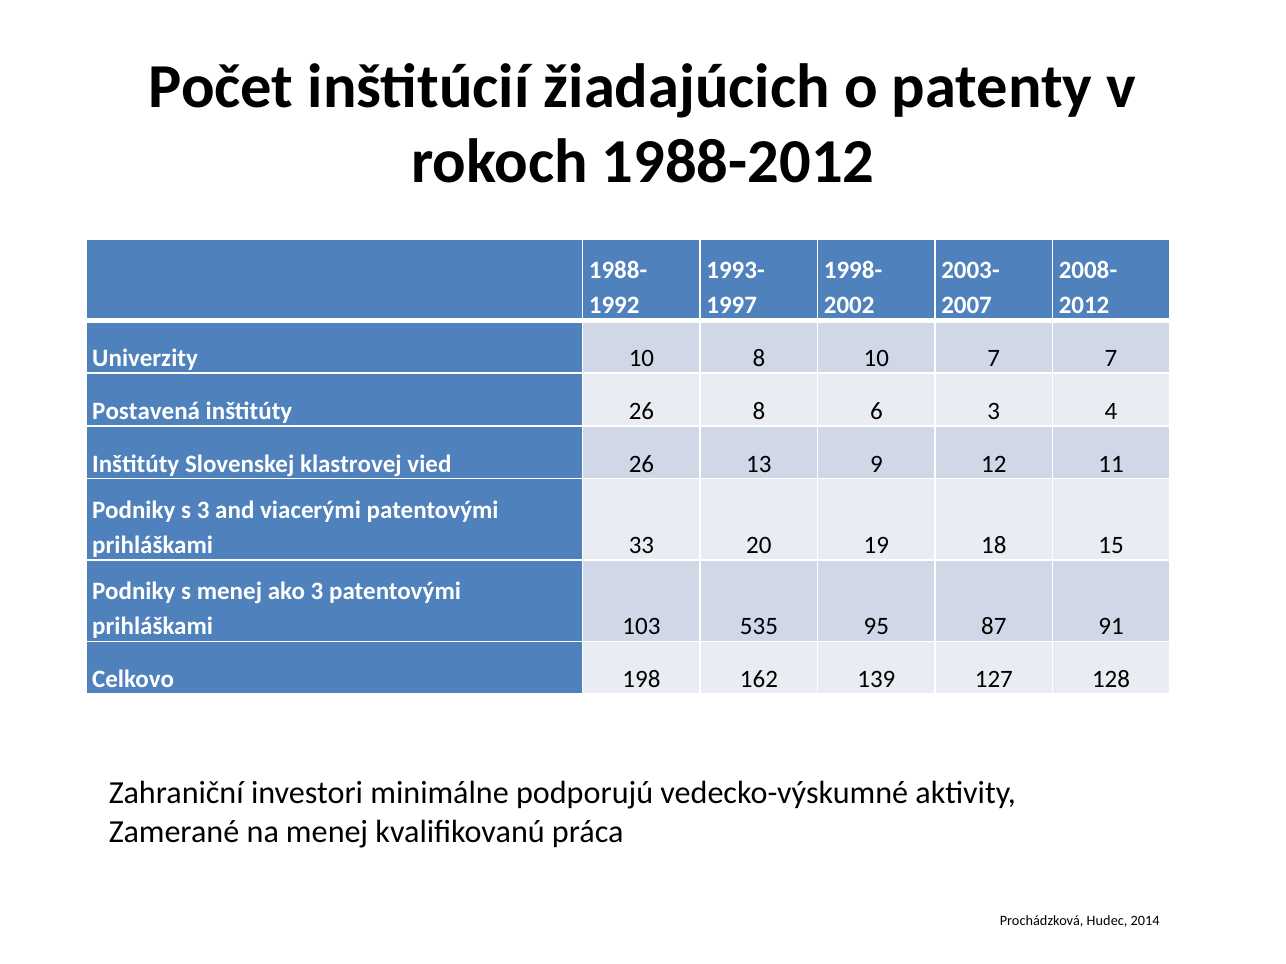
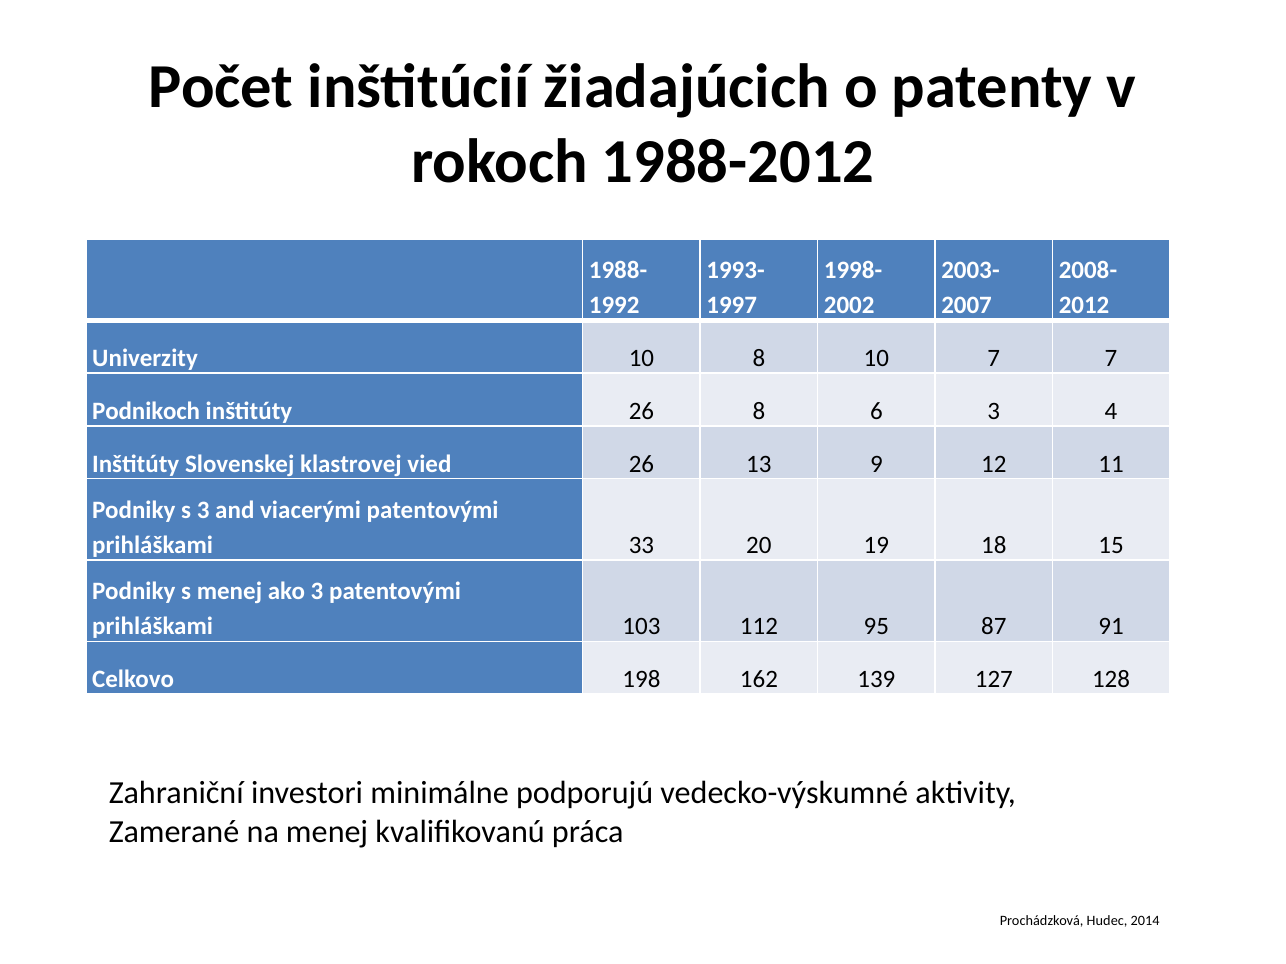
Postavená: Postavená -> Podnikoch
535: 535 -> 112
